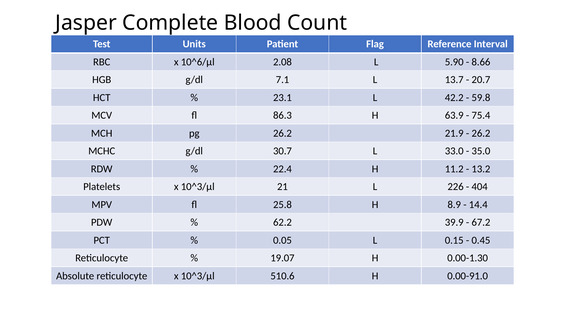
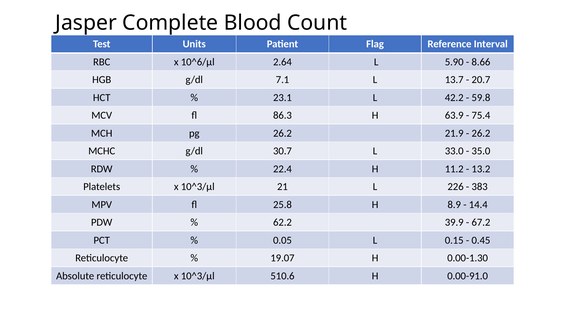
2.08: 2.08 -> 2.64
404: 404 -> 383
